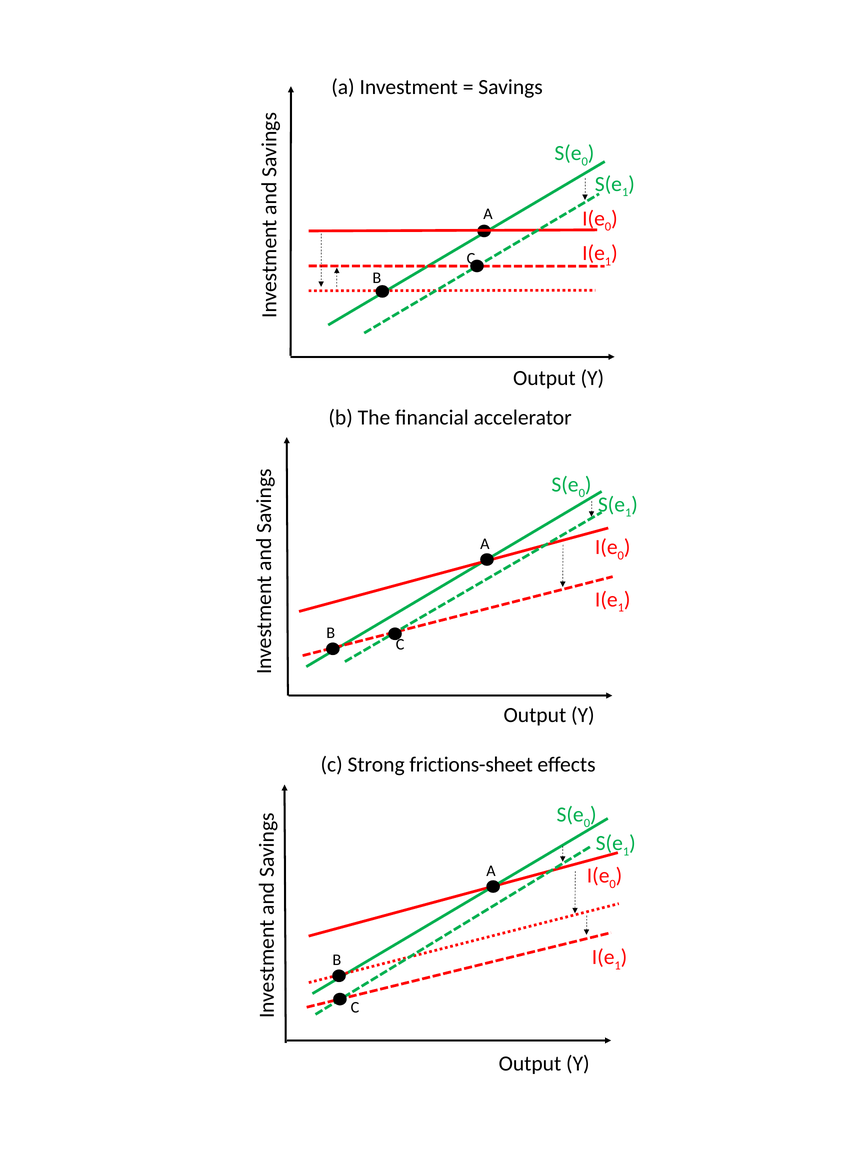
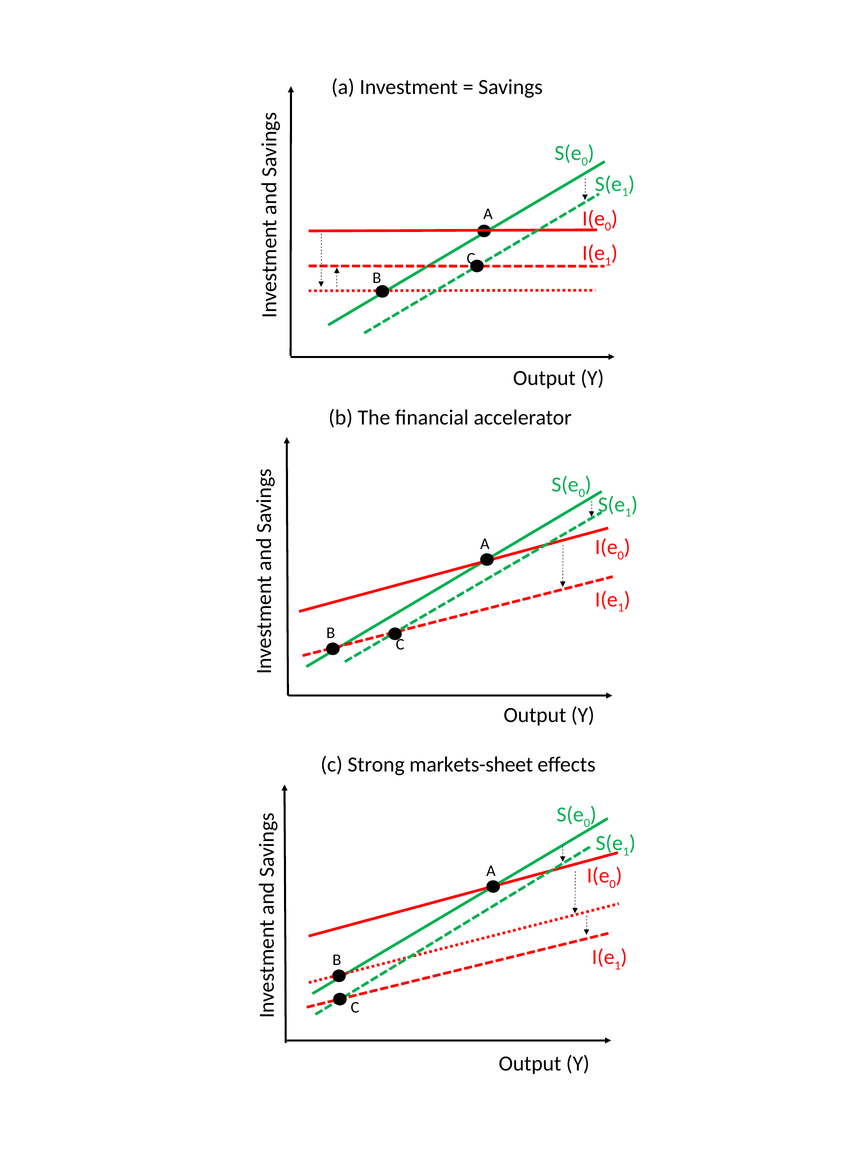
frictions-sheet: frictions-sheet -> markets-sheet
